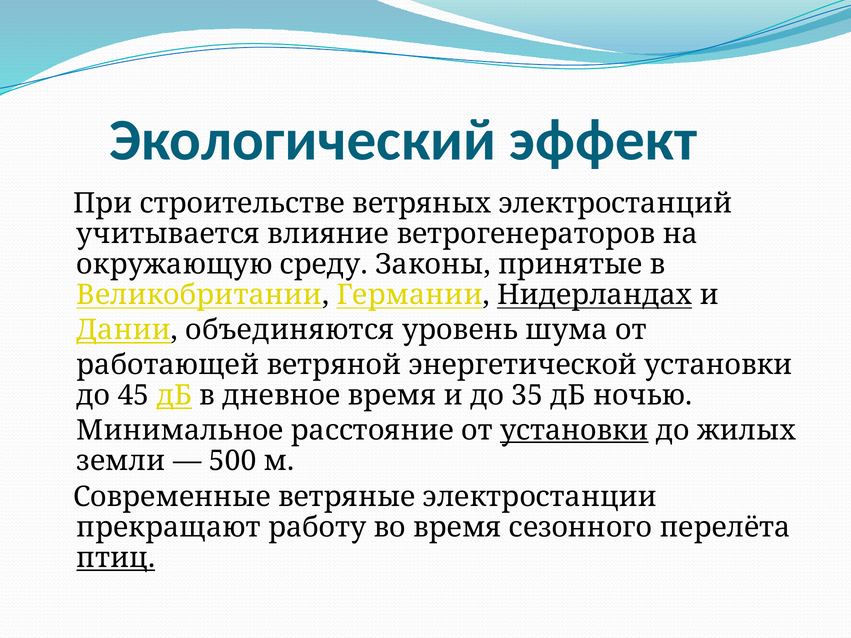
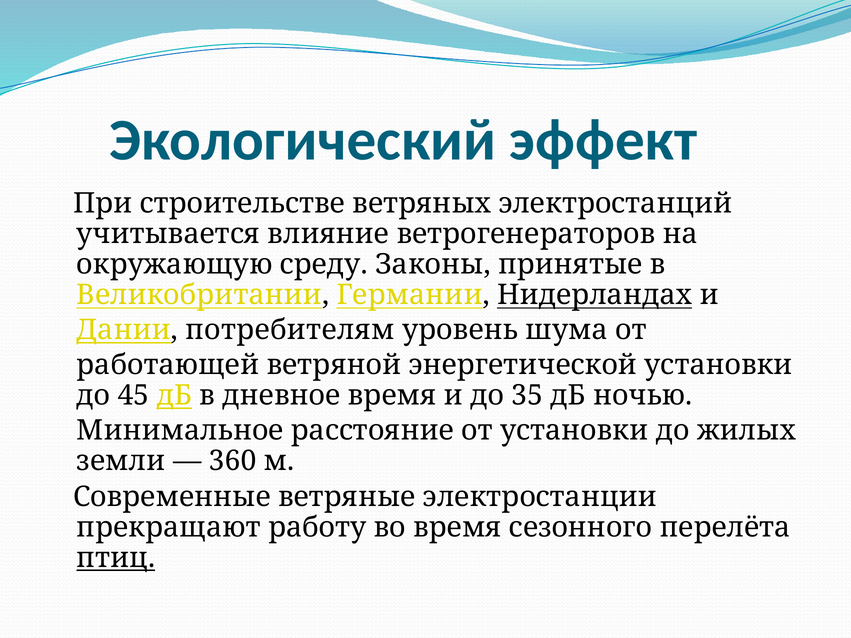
объединяются: объединяются -> потребителям
установки at (574, 430) underline: present -> none
500: 500 -> 360
